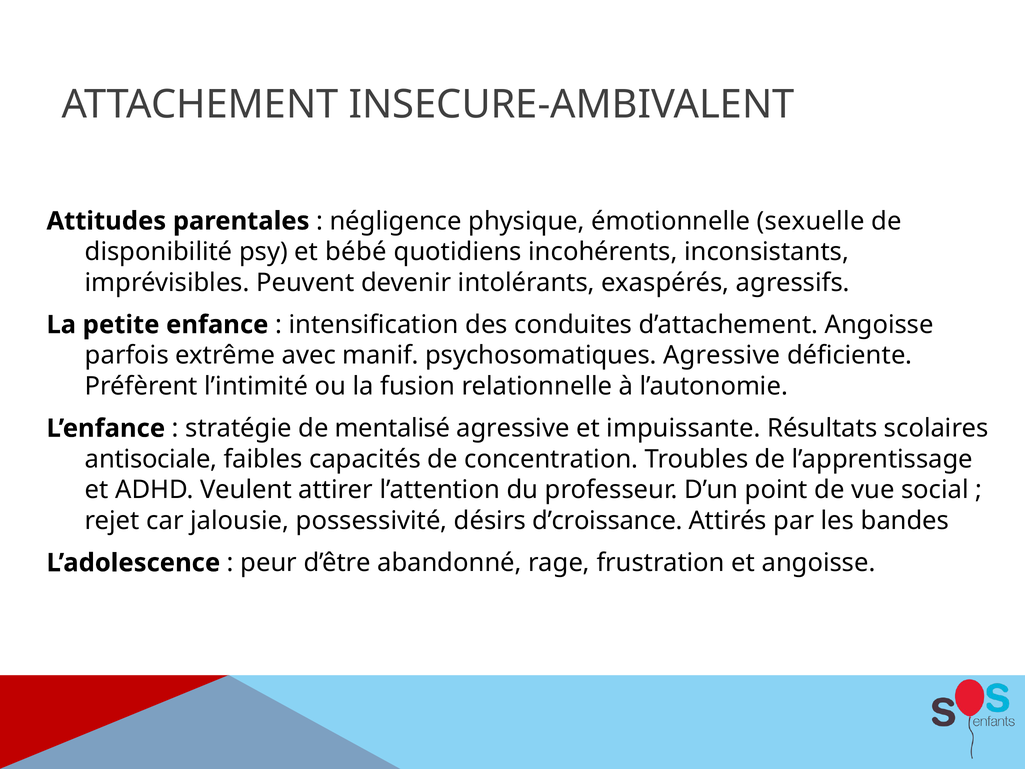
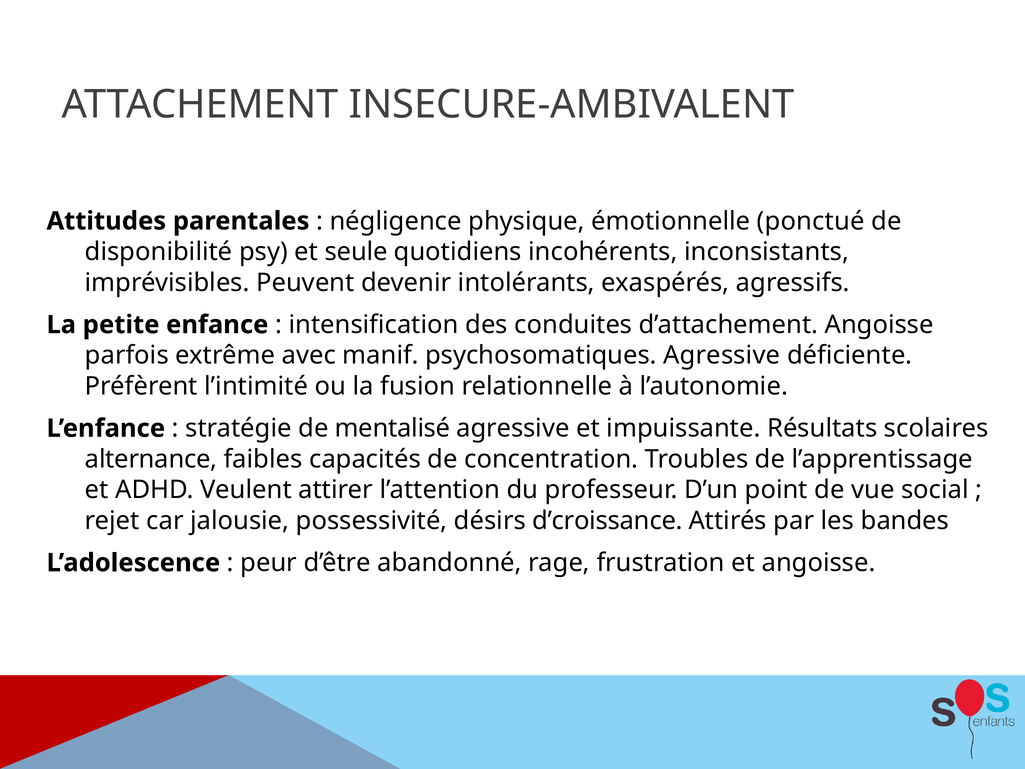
sexuelle: sexuelle -> ponctué
bébé: bébé -> seule
antisociale: antisociale -> alternance
